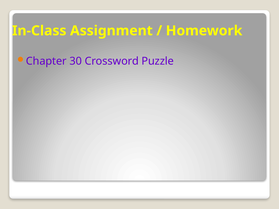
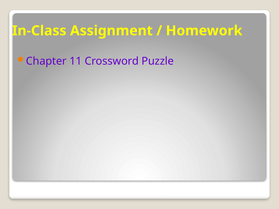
30: 30 -> 11
